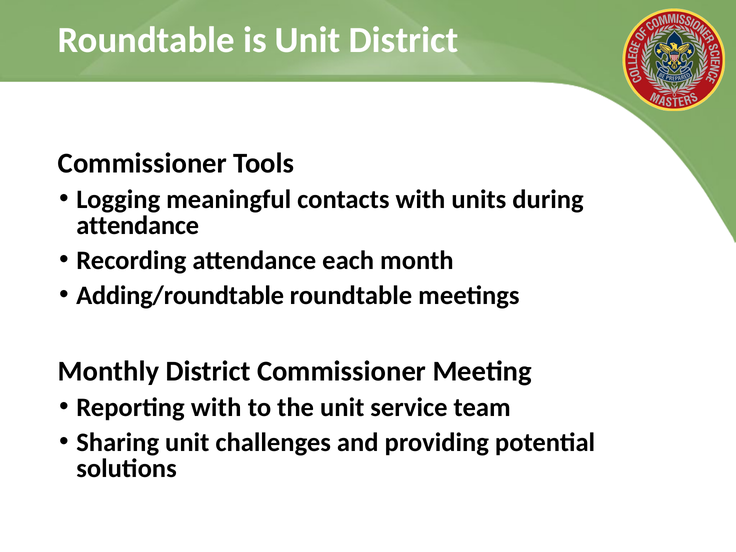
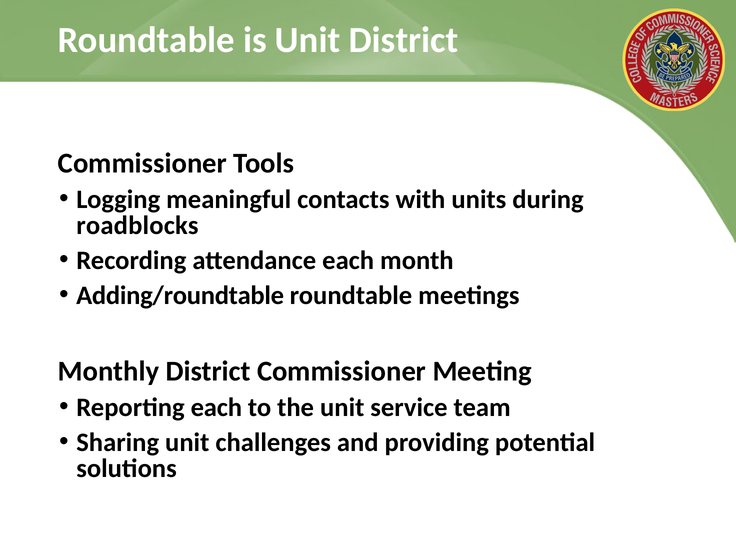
attendance at (138, 225): attendance -> roadblocks
Reporting with: with -> each
